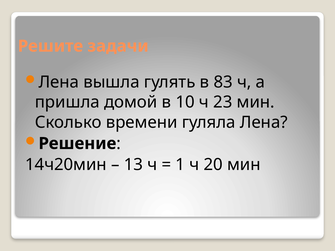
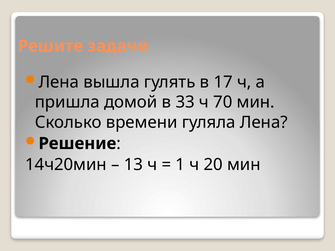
83: 83 -> 17
10: 10 -> 33
23: 23 -> 70
